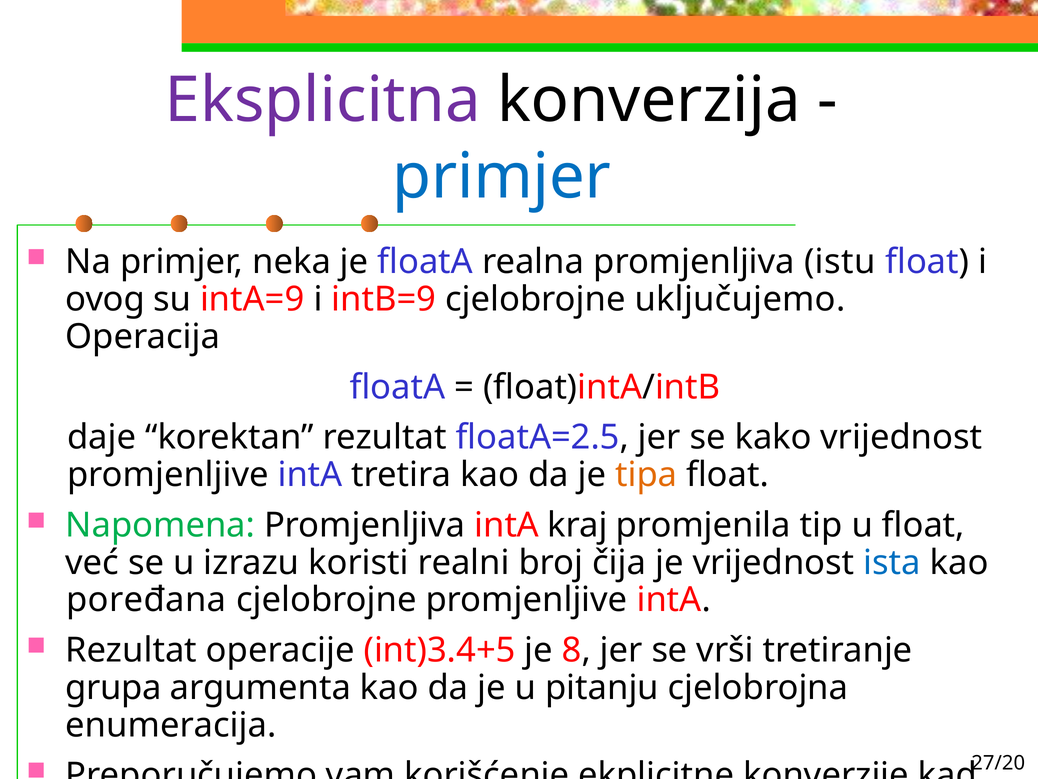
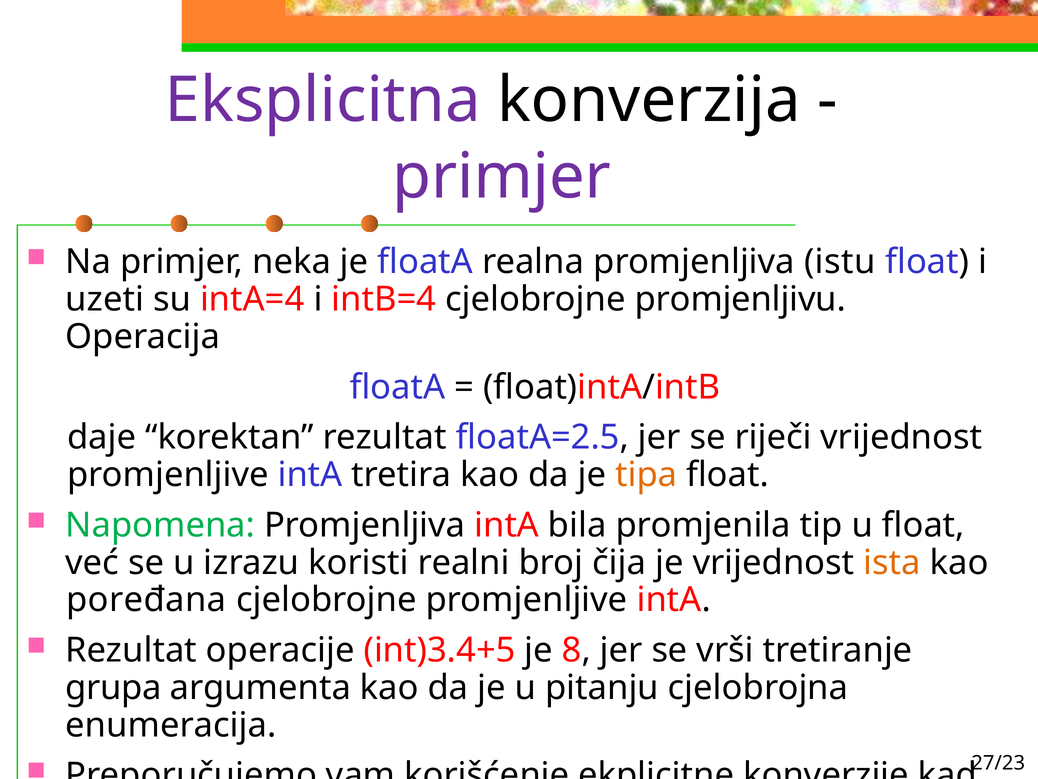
primjer at (502, 177) colour: blue -> purple
ovog: ovog -> uzeti
intA=9: intA=9 -> intA=4
intB=9: intB=9 -> intB=4
uključujemo: uključujemo -> promjenljivu
kako: kako -> riječi
kraj: kraj -> bila
ista colour: blue -> orange
27/20: 27/20 -> 27/23
